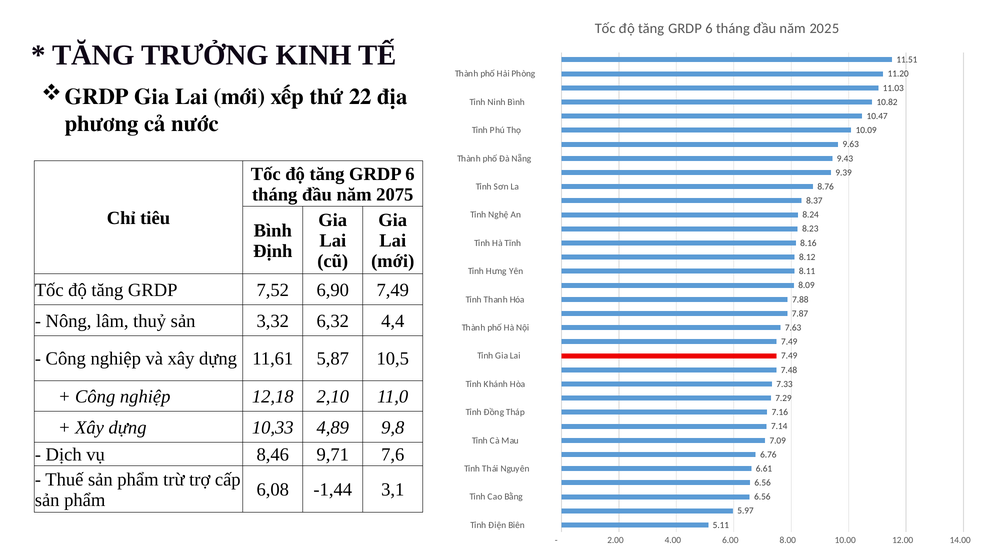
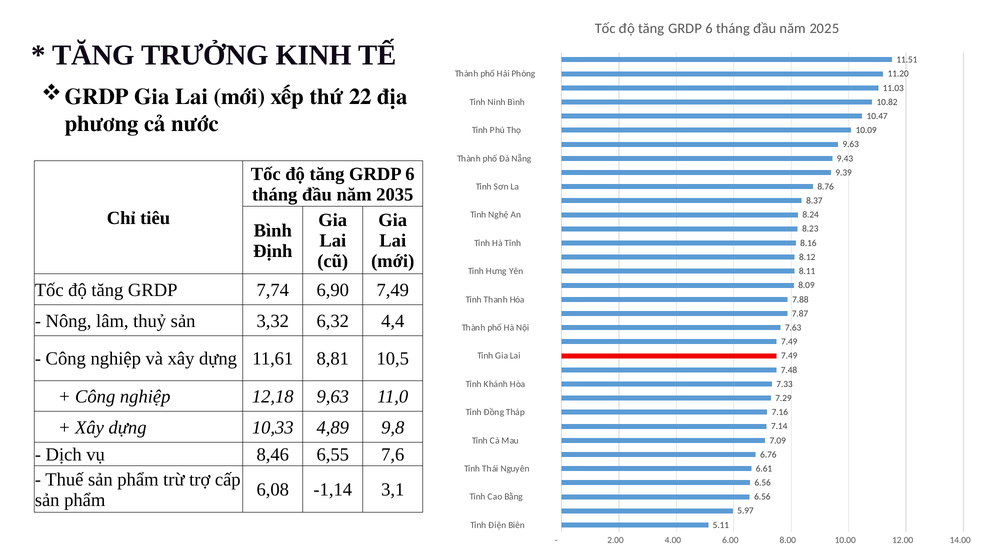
2075: 2075 -> 2035
7,52: 7,52 -> 7,74
5,87: 5,87 -> 8,81
2,10: 2,10 -> 9,63
9,71: 9,71 -> 6,55
-1,44: -1,44 -> -1,14
